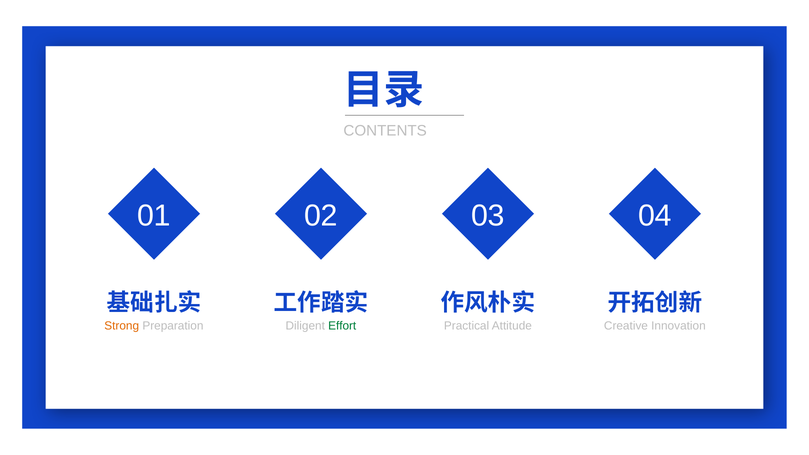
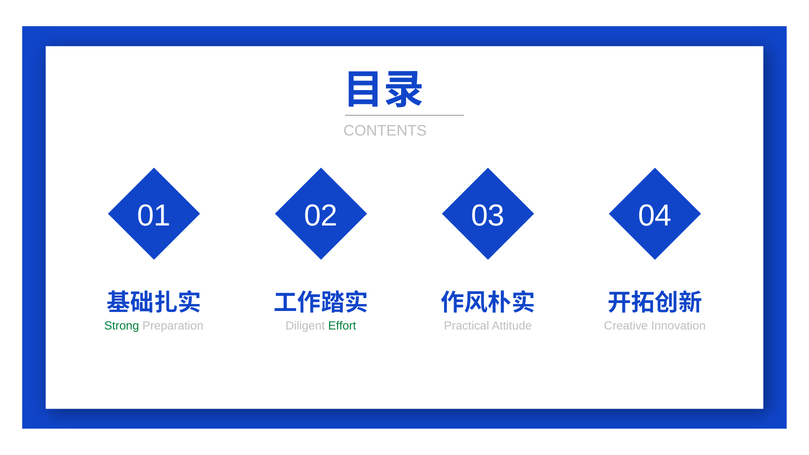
Strong colour: orange -> green
